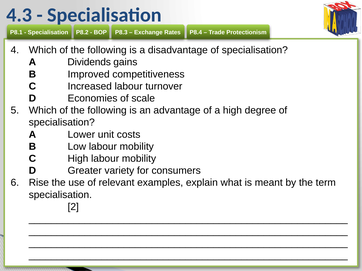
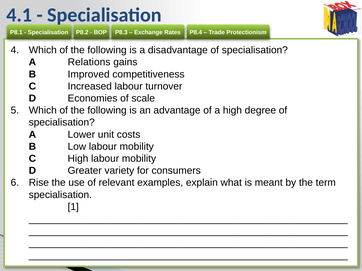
4.3: 4.3 -> 4.1
Dividends: Dividends -> Relations
2: 2 -> 1
